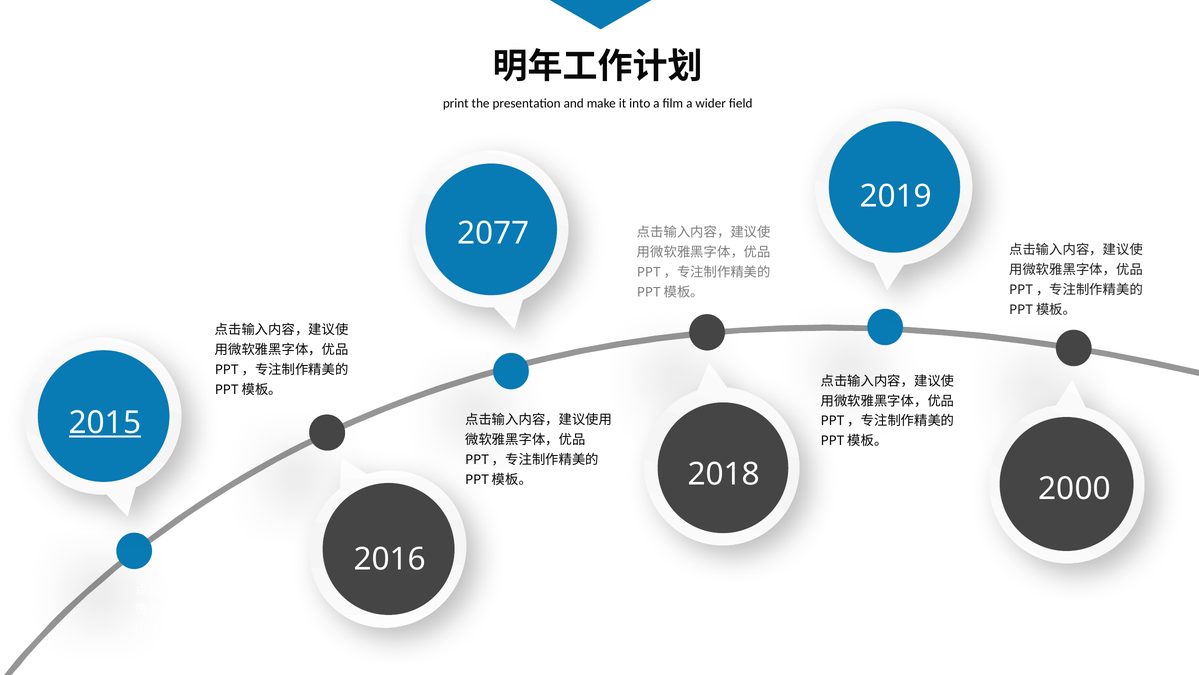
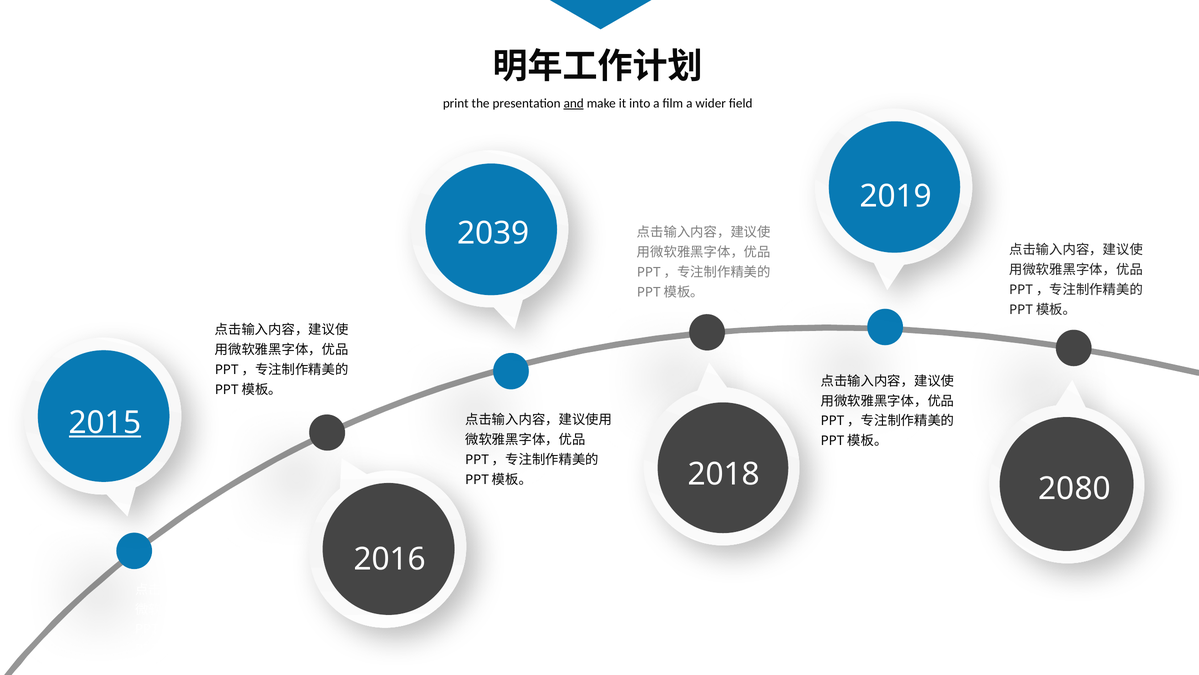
and underline: none -> present
2077: 2077 -> 2039
2000: 2000 -> 2080
